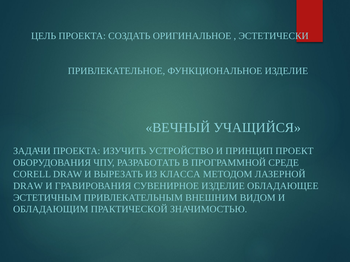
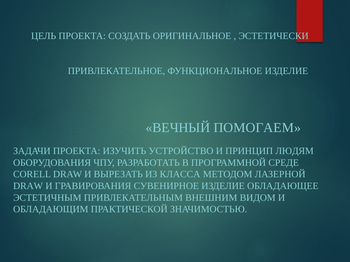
УЧАЩИЙСЯ: УЧАЩИЙСЯ -> ПОМОГАЕМ
ПРОЕКТ: ПРОЕКТ -> ЛЮДЯМ
